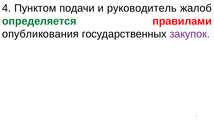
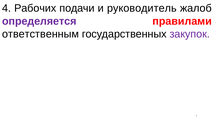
Пунктом: Пунктом -> Рабочих
определяется colour: green -> purple
опубликования: опубликования -> ответственным
